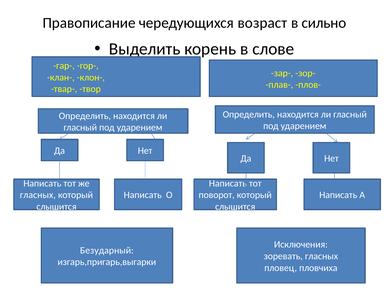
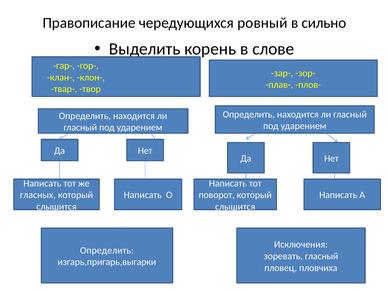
возраст: возраст -> ровный
Безударный at (107, 250): Безударный -> Определить
зоревать гласных: гласных -> гласный
